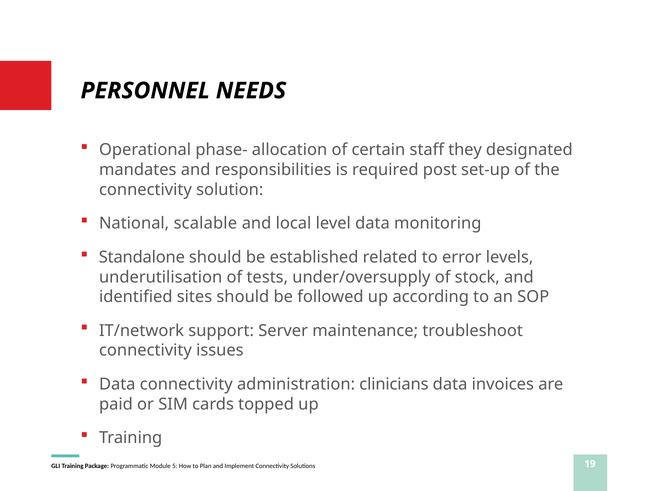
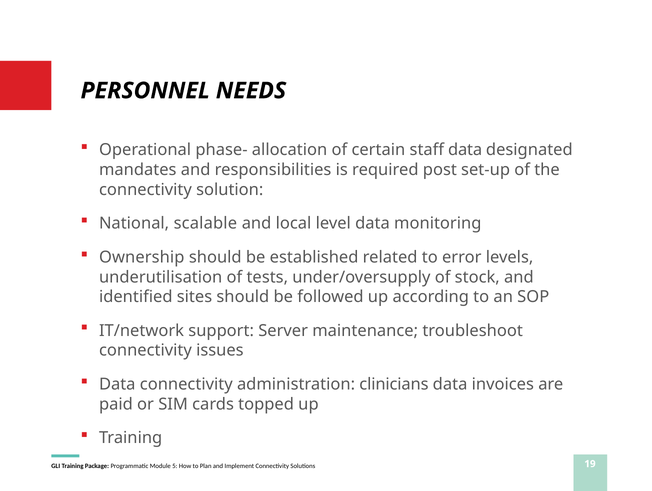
staff they: they -> data
Standalone: Standalone -> Ownership
